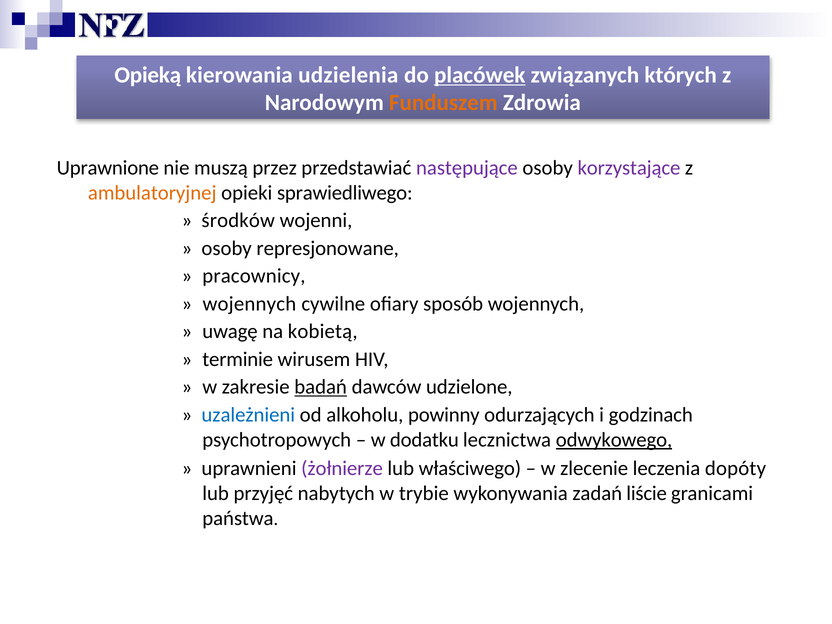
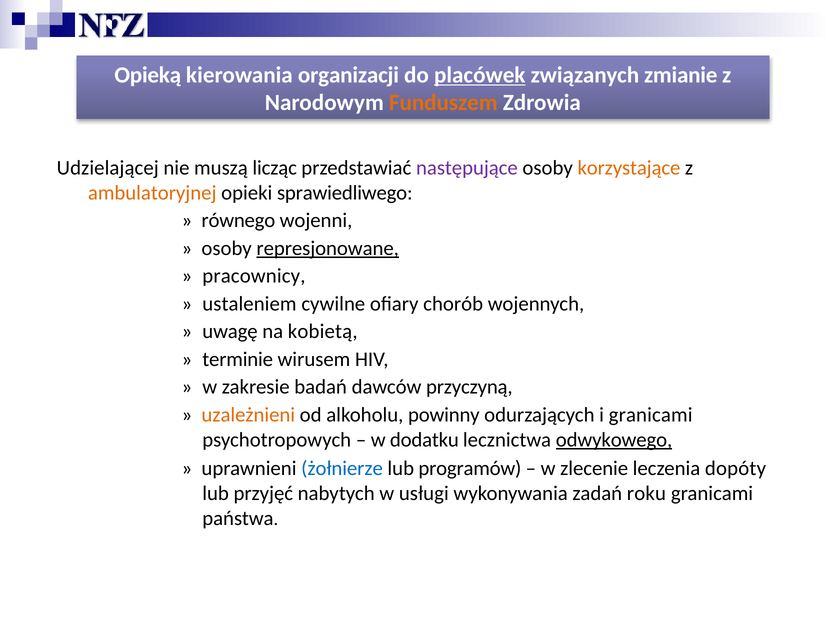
udzielenia: udzielenia -> organizacji
których: których -> zmianie
Uprawnione: Uprawnione -> Udzielającej
przez: przez -> licząc
korzystające colour: purple -> orange
środków: środków -> równego
represjonowane underline: none -> present
wojennych at (249, 304): wojennych -> ustaleniem
sposób: sposób -> chorób
badań underline: present -> none
udzielone: udzielone -> przyczyną
uzależnieni colour: blue -> orange
i godzinach: godzinach -> granicami
żołnierze colour: purple -> blue
właściwego: właściwego -> programów
trybie: trybie -> usługi
liście: liście -> roku
